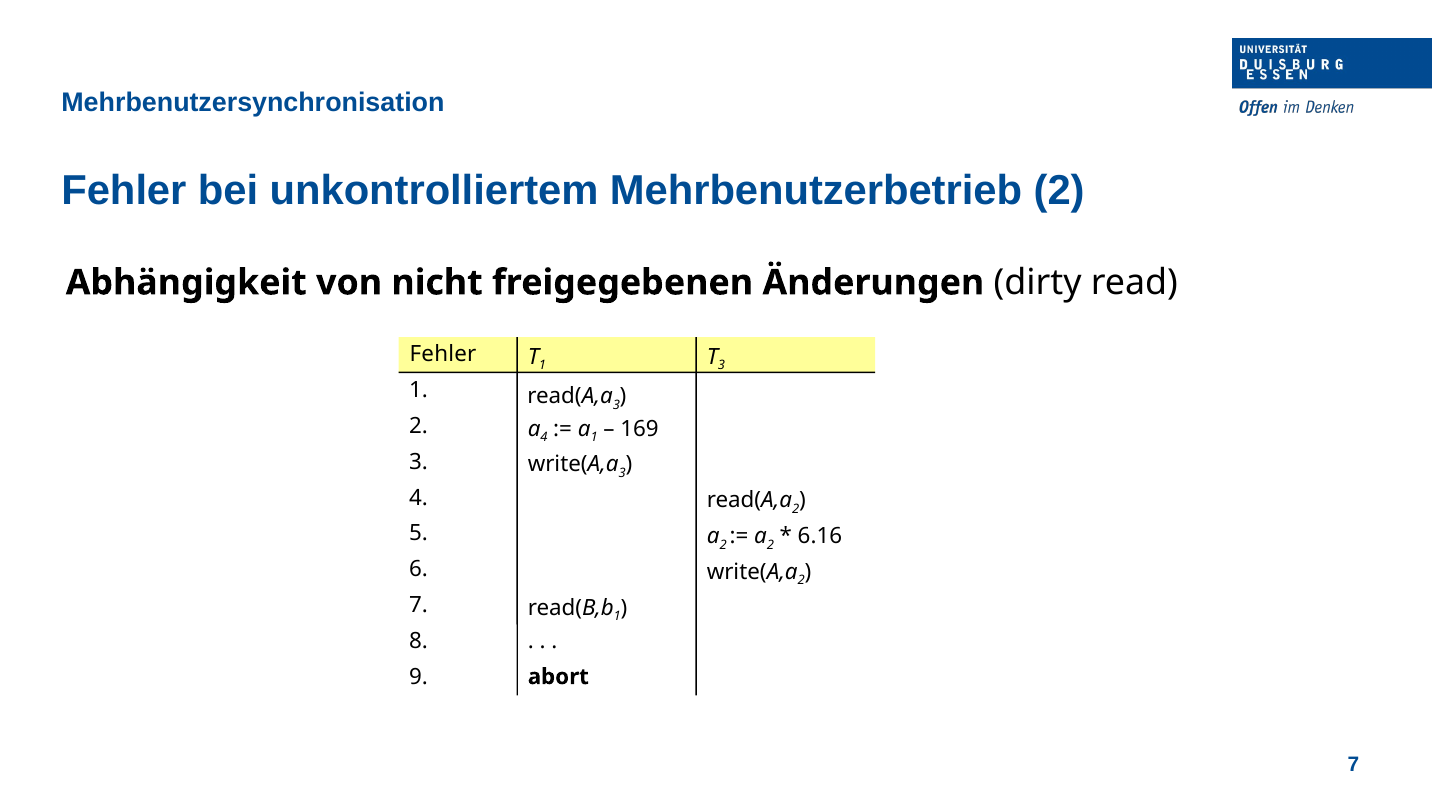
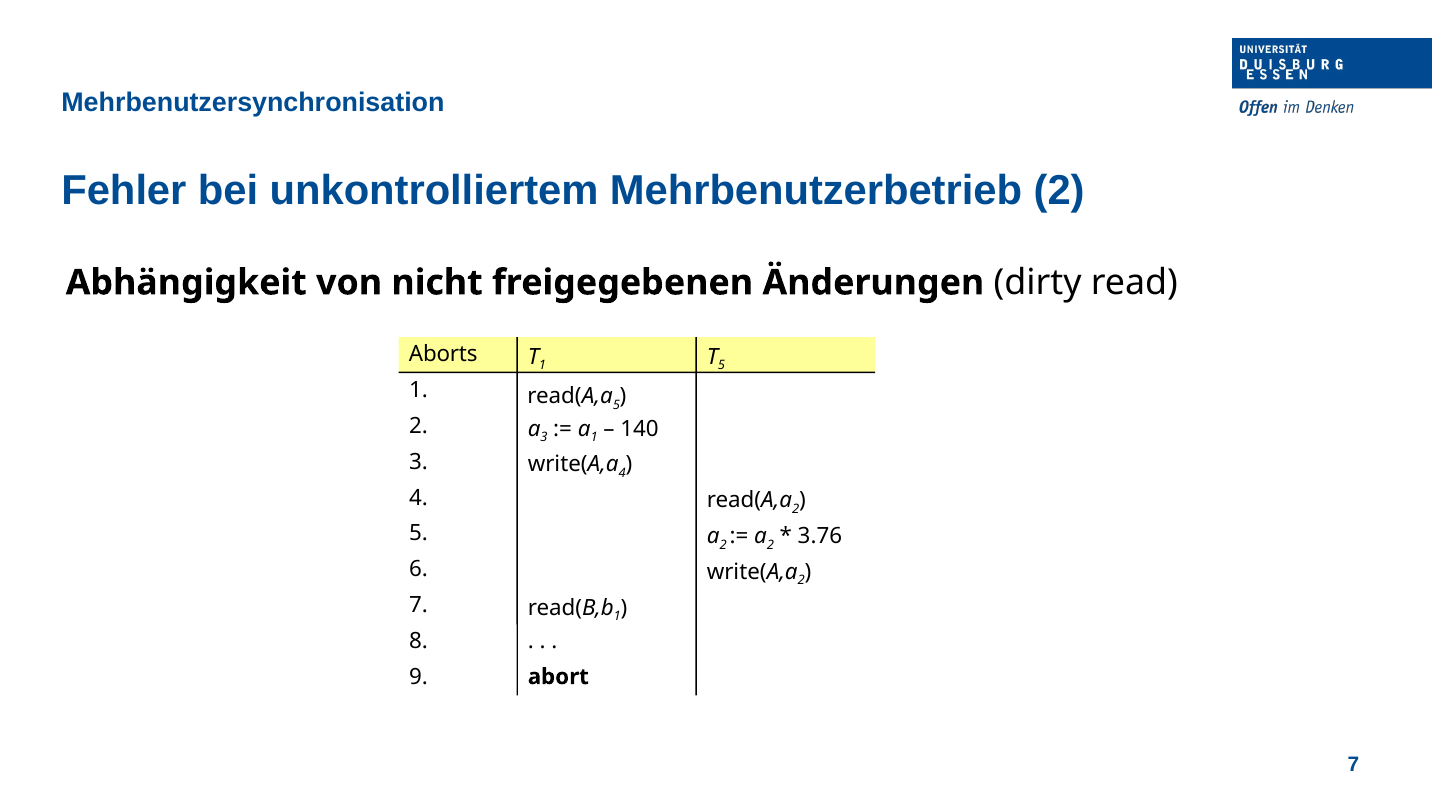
Fehler at (443, 354): Fehler -> Aborts
3 at (721, 365): 3 -> 5
3 at (616, 405): 3 -> 5
4 at (544, 437): 4 -> 3
169: 169 -> 140
3 at (622, 473): 3 -> 4
6.16: 6.16 -> 3.76
